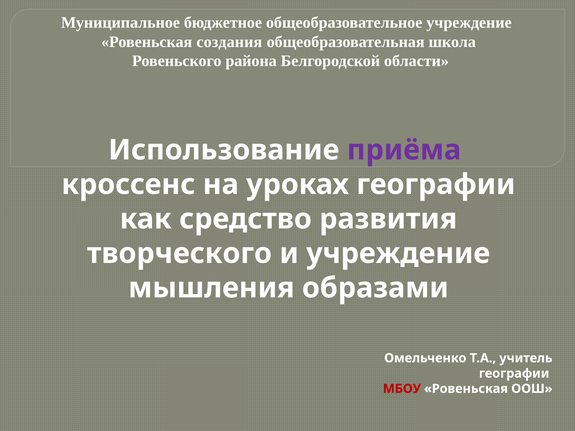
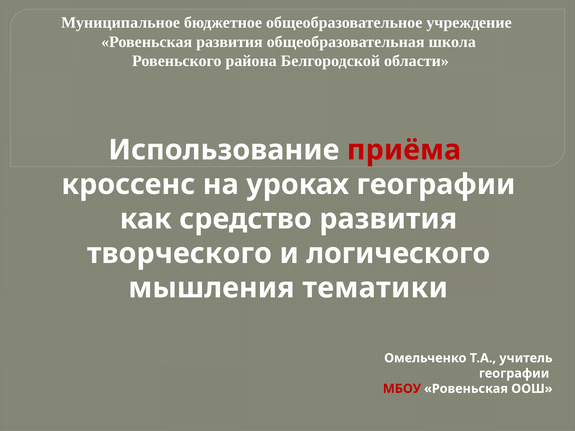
Ровеньская создания: создания -> развития
приёма colour: purple -> red
и учреждение: учреждение -> логического
образами: образами -> тематики
